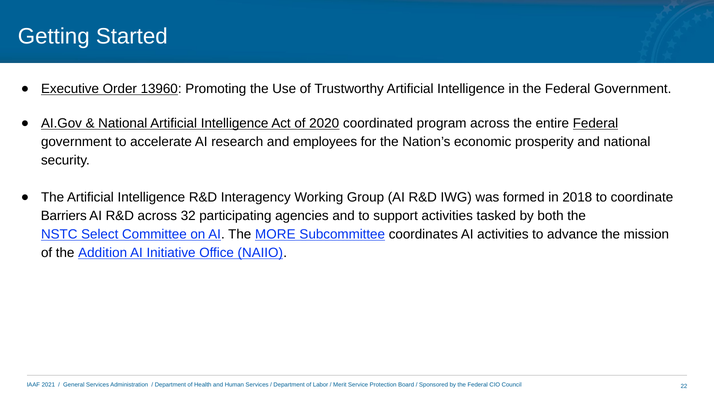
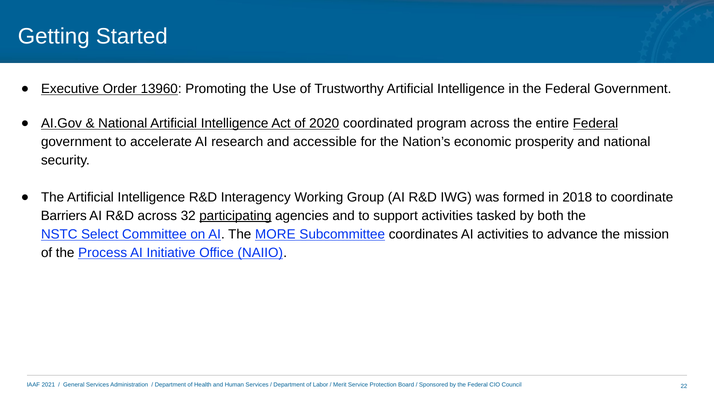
employees: employees -> accessible
participating underline: none -> present
Addition: Addition -> Process
